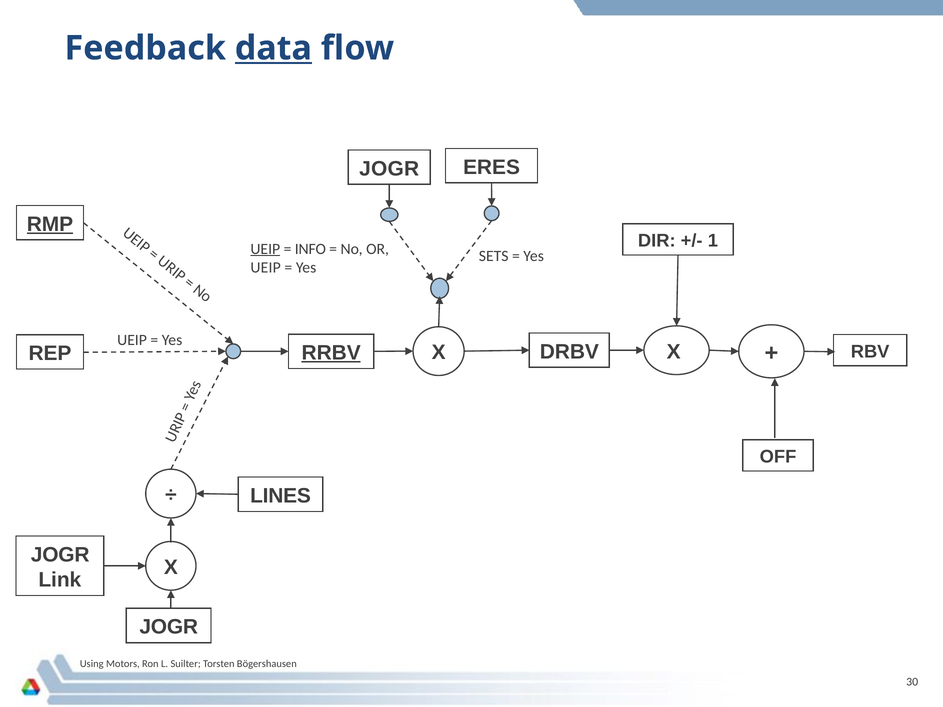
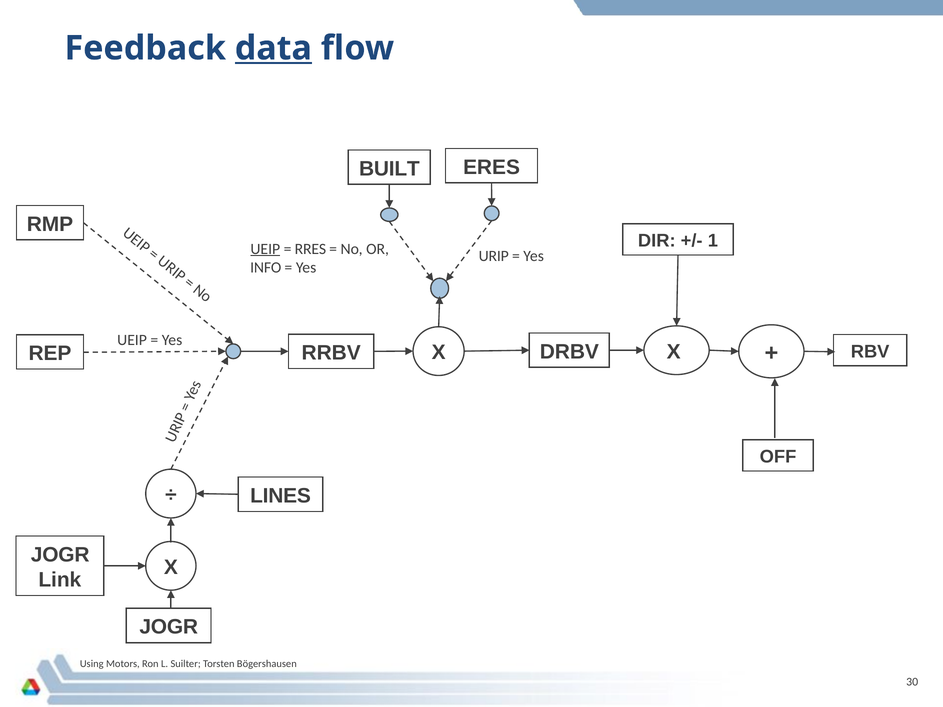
JOGR at (389, 169): JOGR -> BUILT
RMP underline: present -> none
INFO: INFO -> RRES
SETS: SETS -> URIP
UEIP at (266, 268): UEIP -> INFO
RRBV underline: present -> none
